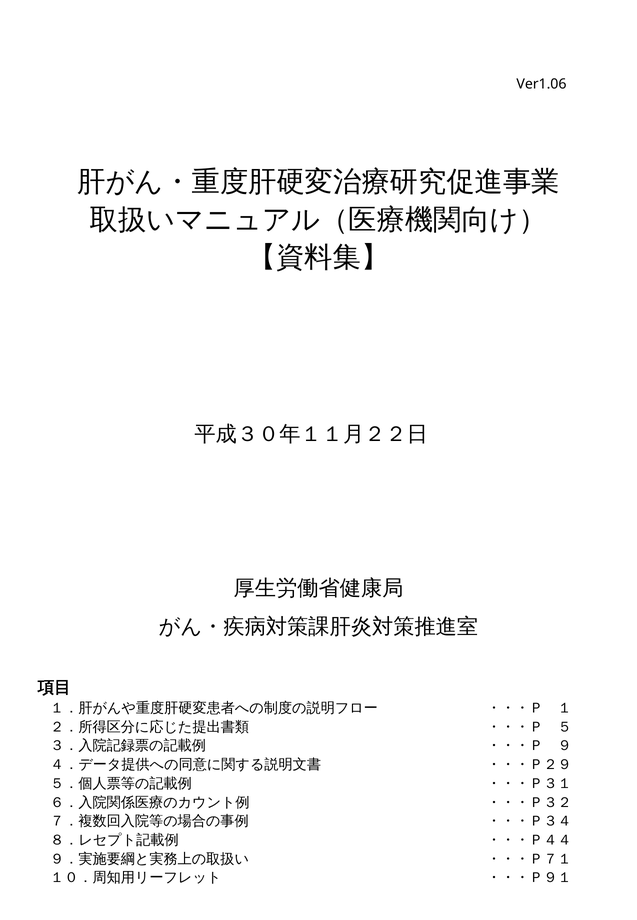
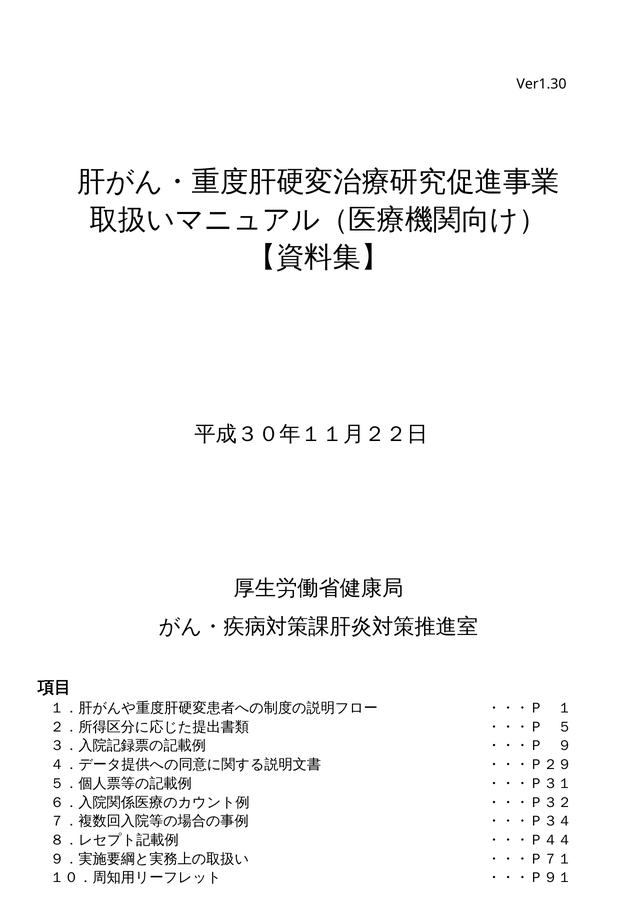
Ver1.06: Ver1.06 -> Ver1.30
